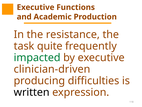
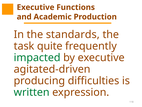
resistance: resistance -> standards
clinician-driven: clinician-driven -> agitated-driven
written colour: black -> green
